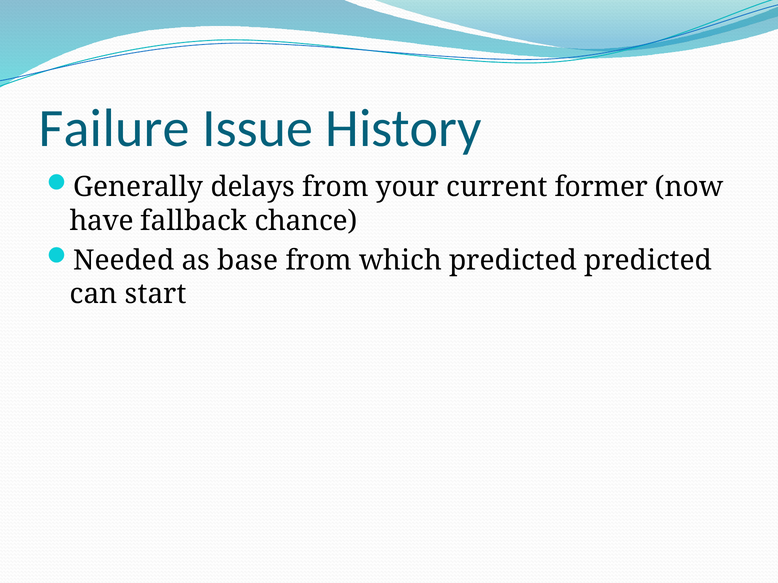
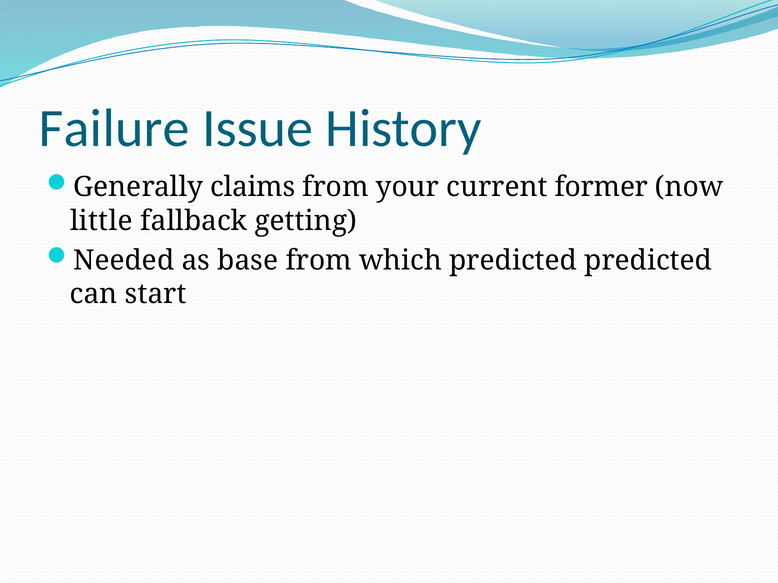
delays: delays -> claims
have: have -> little
chance: chance -> getting
